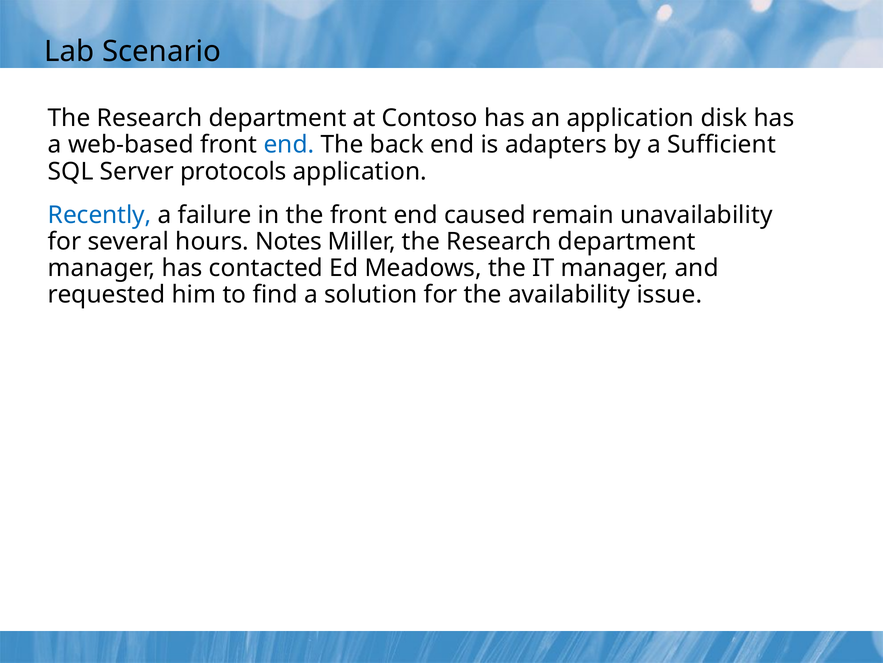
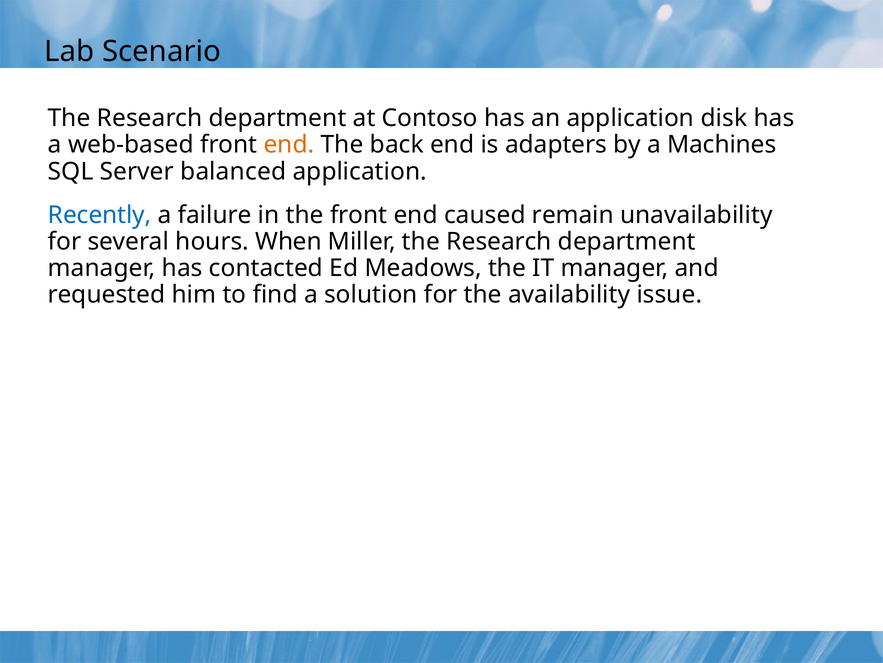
end at (289, 145) colour: blue -> orange
Sufficient: Sufficient -> Machines
protocols: protocols -> balanced
Notes: Notes -> When
